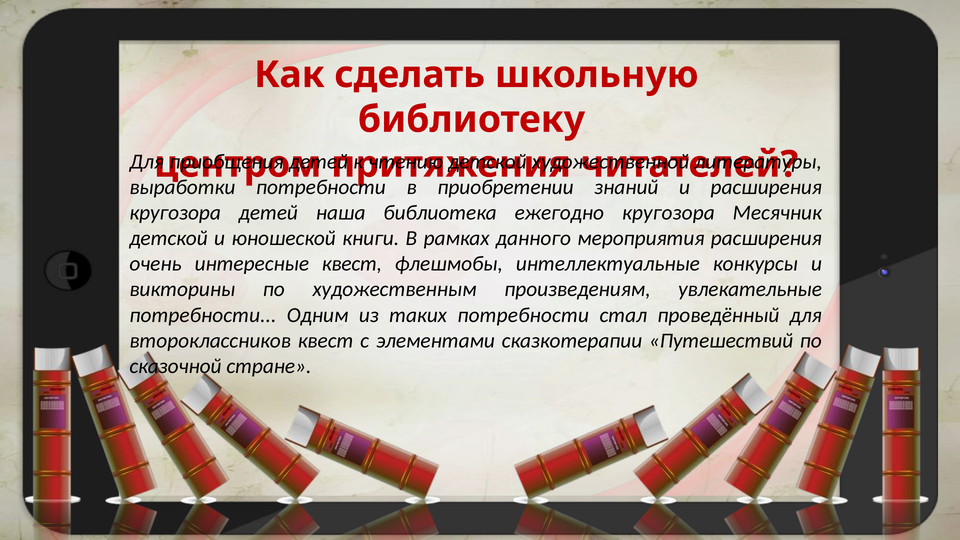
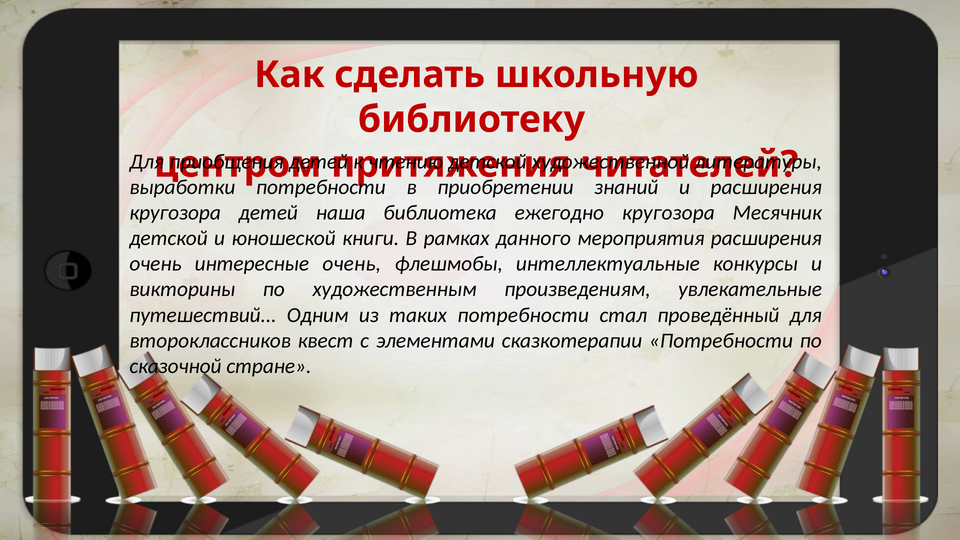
интересные квест: квест -> очень
потребности at (203, 315): потребности -> путешествий
сказкотерапии Путешествий: Путешествий -> Потребности
